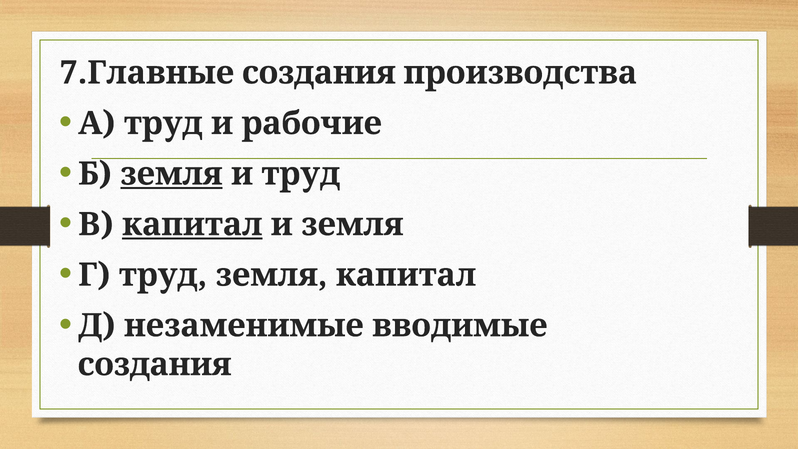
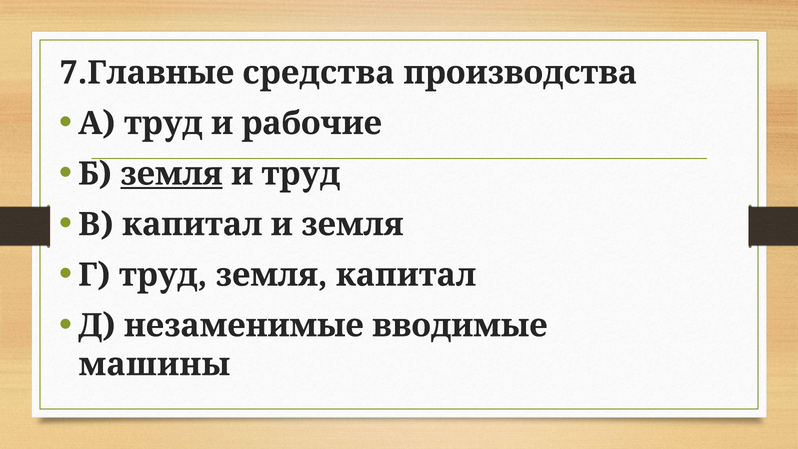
7.Главные создания: создания -> средства
капитал at (192, 224) underline: present -> none
создания at (155, 364): создания -> машины
